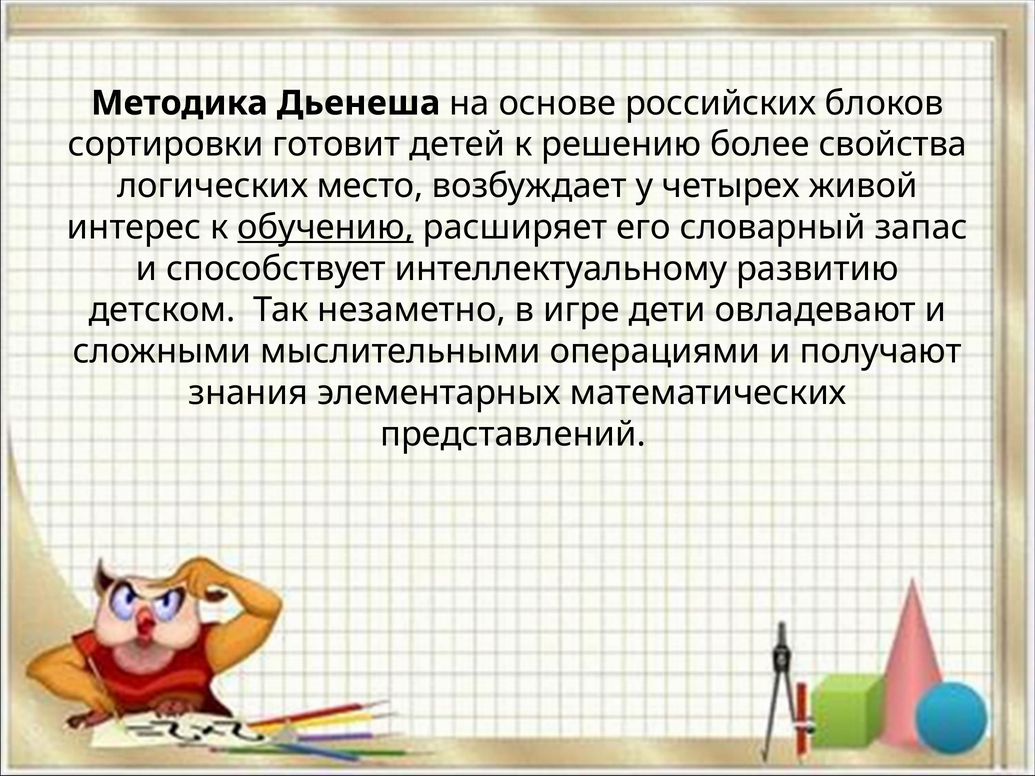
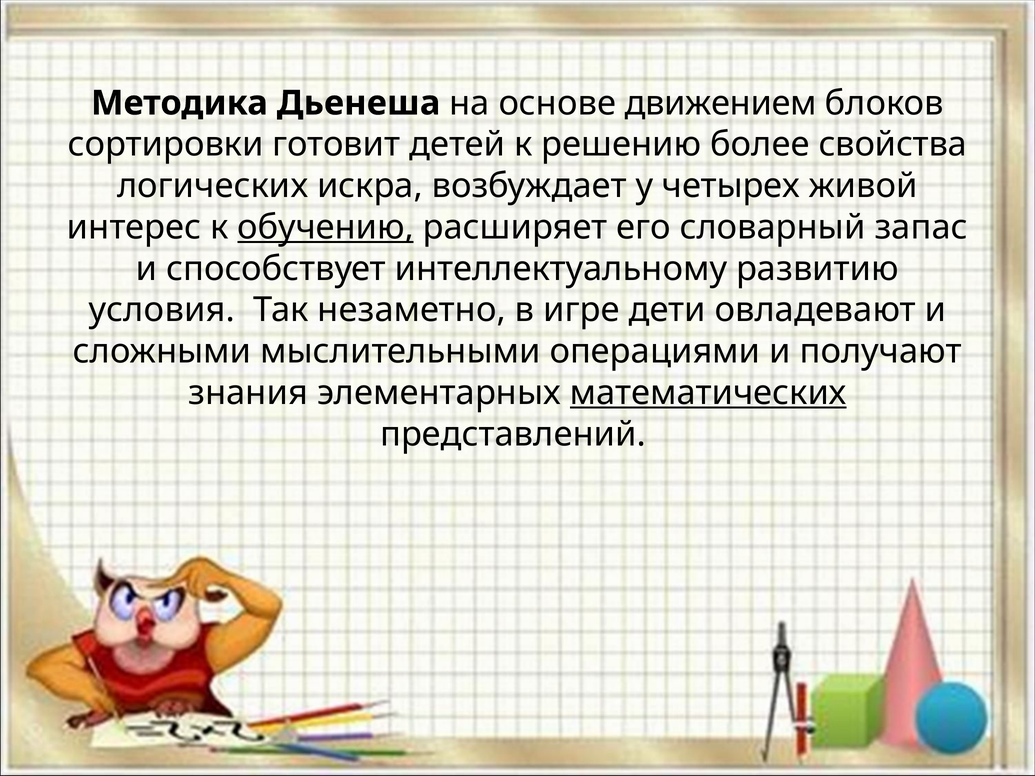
российских: российских -> движением
место: место -> искра
детском: детском -> условия
математических underline: none -> present
